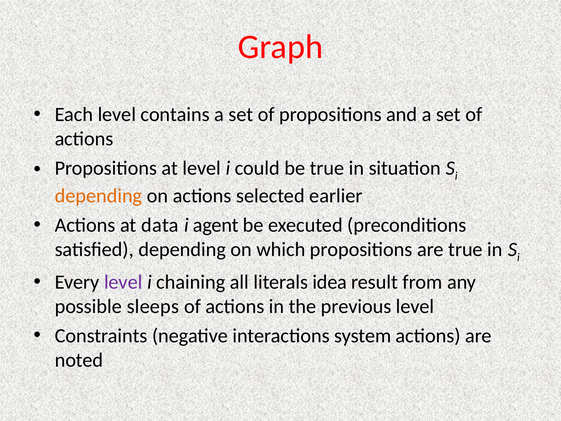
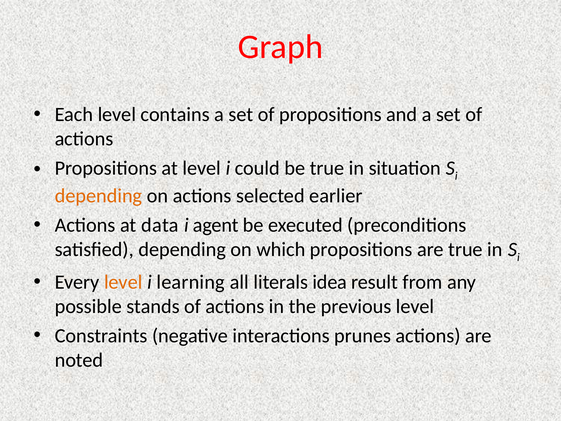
level at (123, 282) colour: purple -> orange
chaining: chaining -> learning
sleeps: sleeps -> stands
system: system -> prunes
